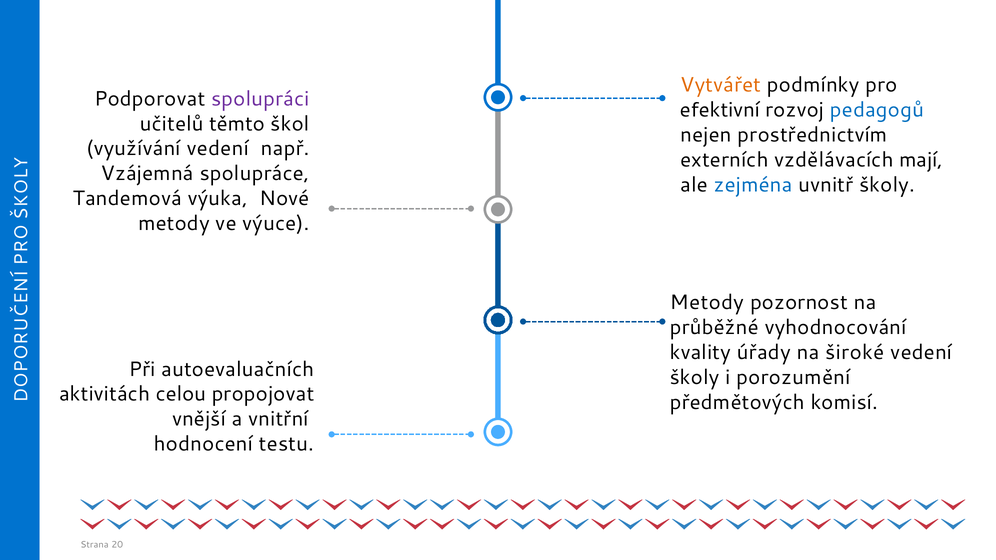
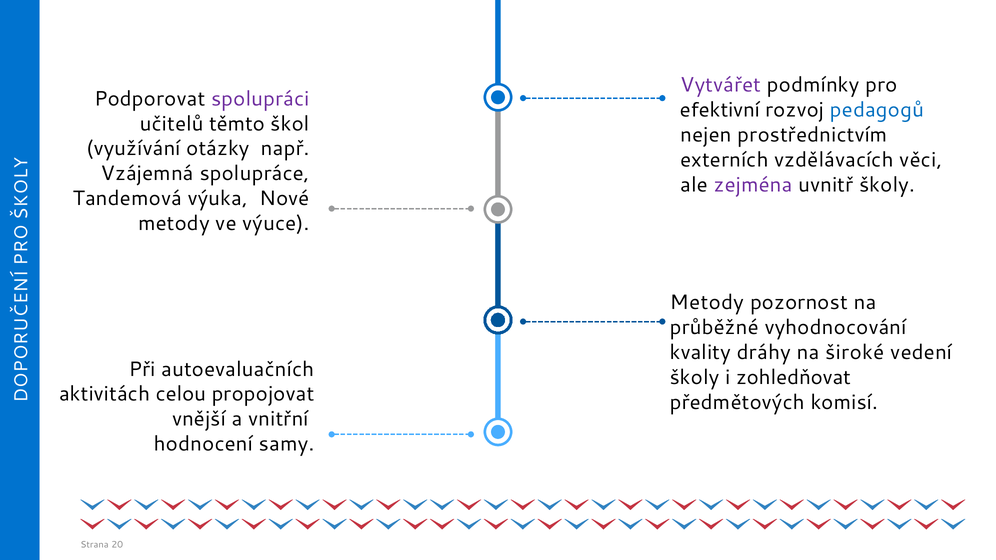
Vytvářet colour: orange -> purple
využívání vedení: vedení -> otázky
mají: mají -> věci
zejména colour: blue -> purple
úřady: úřady -> dráhy
porozumění: porozumění -> zohledňovat
testu: testu -> samy
